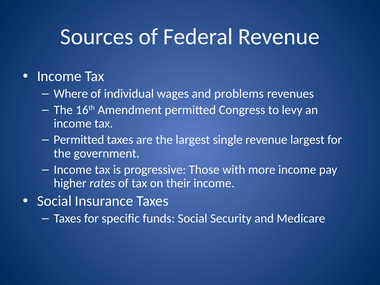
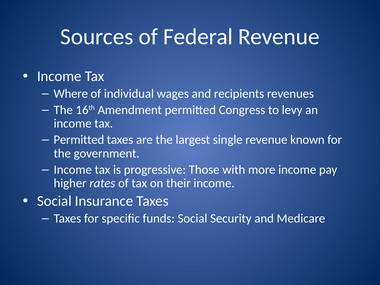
problems: problems -> recipients
revenue largest: largest -> known
